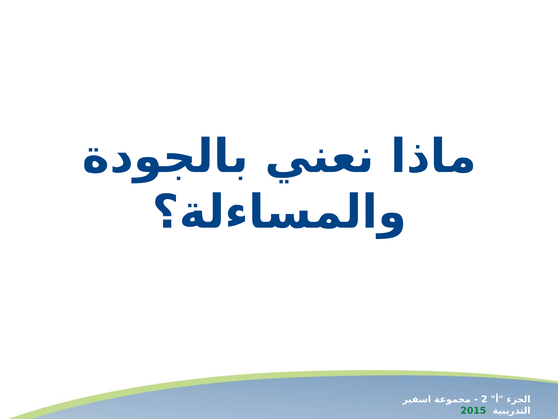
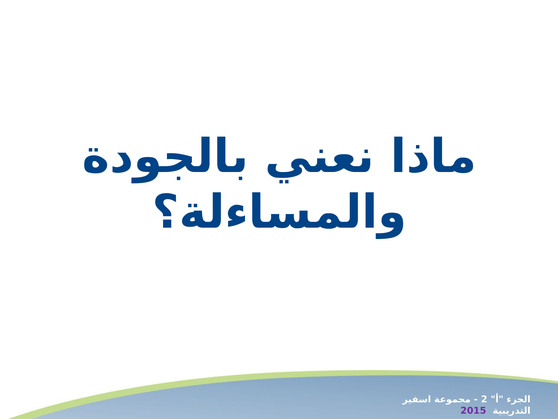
2015 colour: green -> purple
